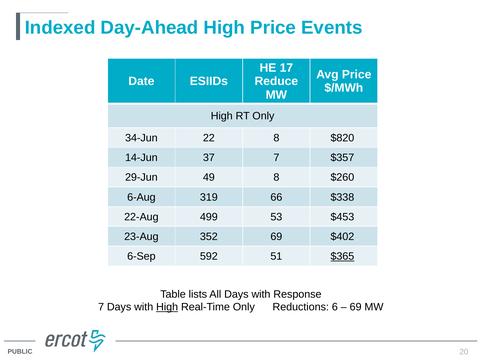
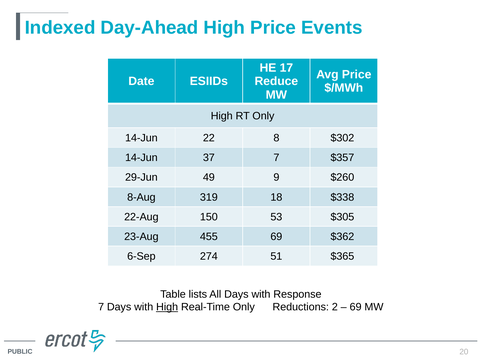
34-Jun at (141, 138): 34-Jun -> 14-Jun
$820: $820 -> $302
49 8: 8 -> 9
6-Aug: 6-Aug -> 8-Aug
66: 66 -> 18
499: 499 -> 150
$453: $453 -> $305
352: 352 -> 455
$402: $402 -> $362
592: 592 -> 274
$365 underline: present -> none
6: 6 -> 2
